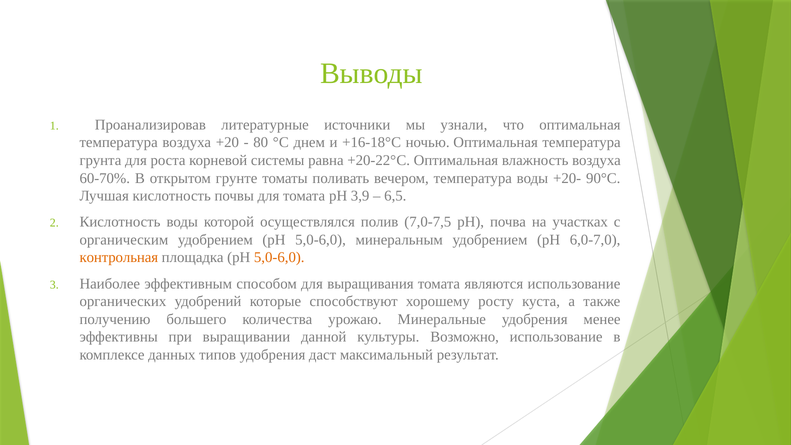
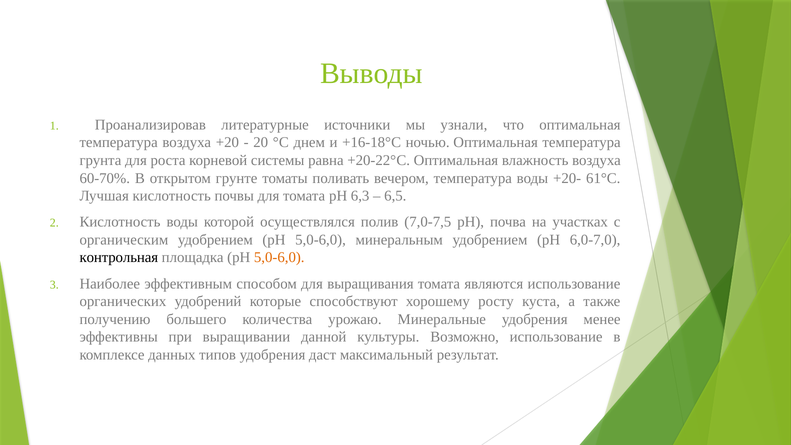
80: 80 -> 20
90°C: 90°C -> 61°C
3,9: 3,9 -> 6,3
контрольная colour: orange -> black
